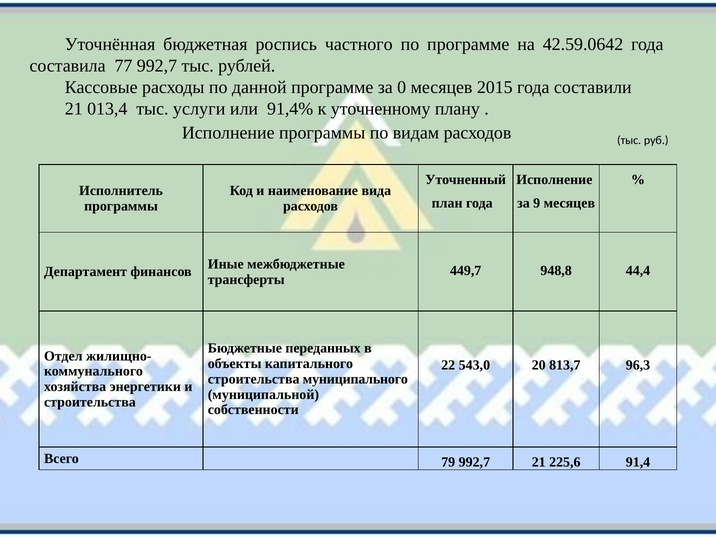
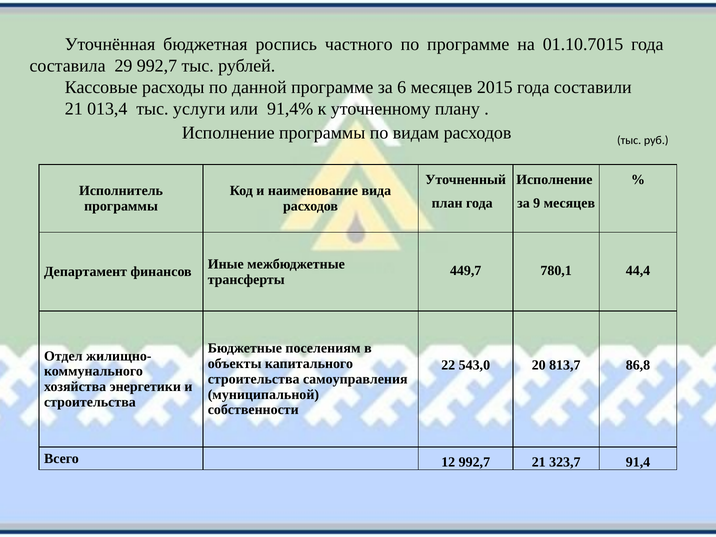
42.59.0642: 42.59.0642 -> 01.10.7015
77: 77 -> 29
0: 0 -> 6
948,8: 948,8 -> 780,1
переданных: переданных -> поселениям
96,3: 96,3 -> 86,8
муниципального: муниципального -> самоуправления
79: 79 -> 12
225,6: 225,6 -> 323,7
